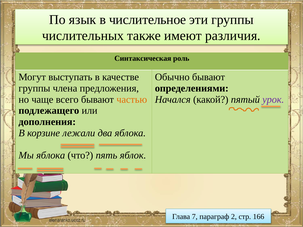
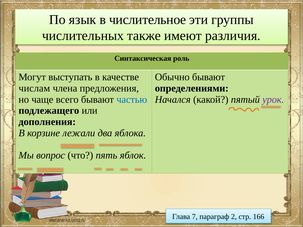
группы at (34, 88): группы -> числам
частью colour: orange -> blue
Мы яблока: яблока -> вопрос
